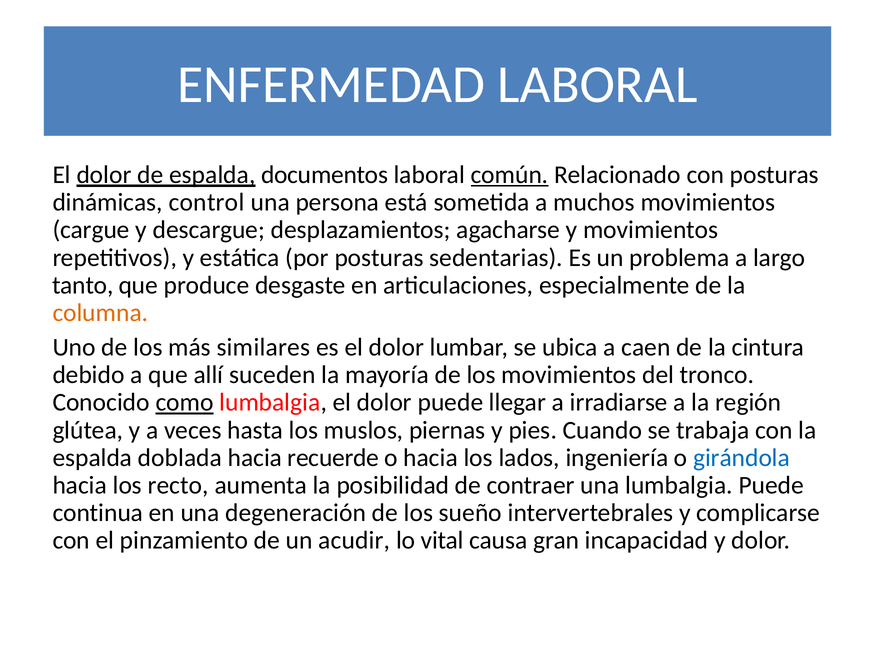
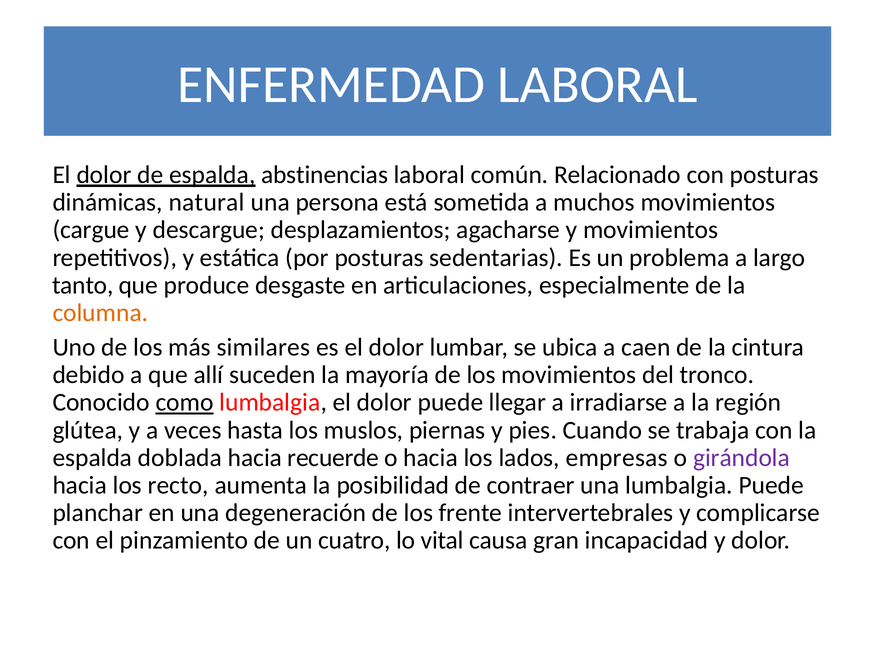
documentos: documentos -> abstinencias
común underline: present -> none
control: control -> natural
ingeniería: ingeniería -> empresas
girándola colour: blue -> purple
continua: continua -> planchar
sueño: sueño -> frente
acudir: acudir -> cuatro
